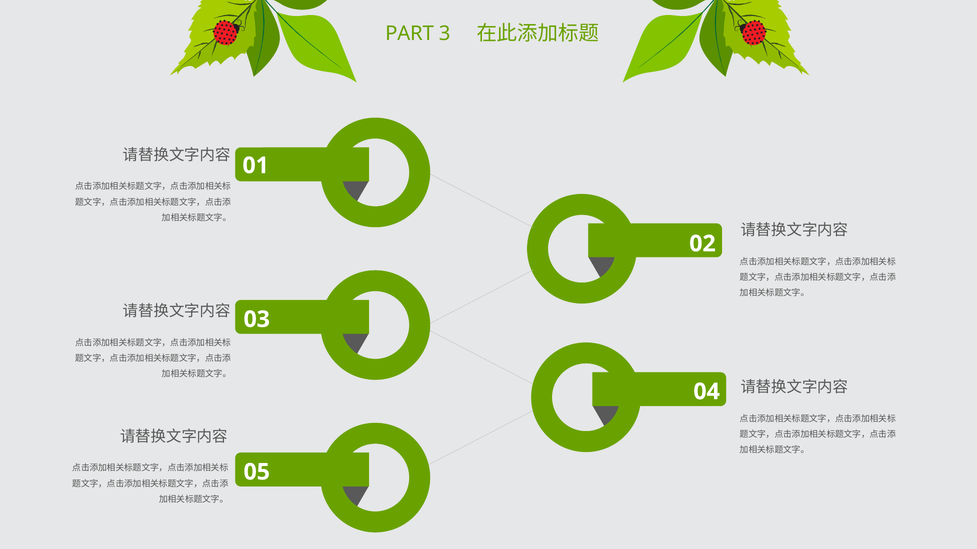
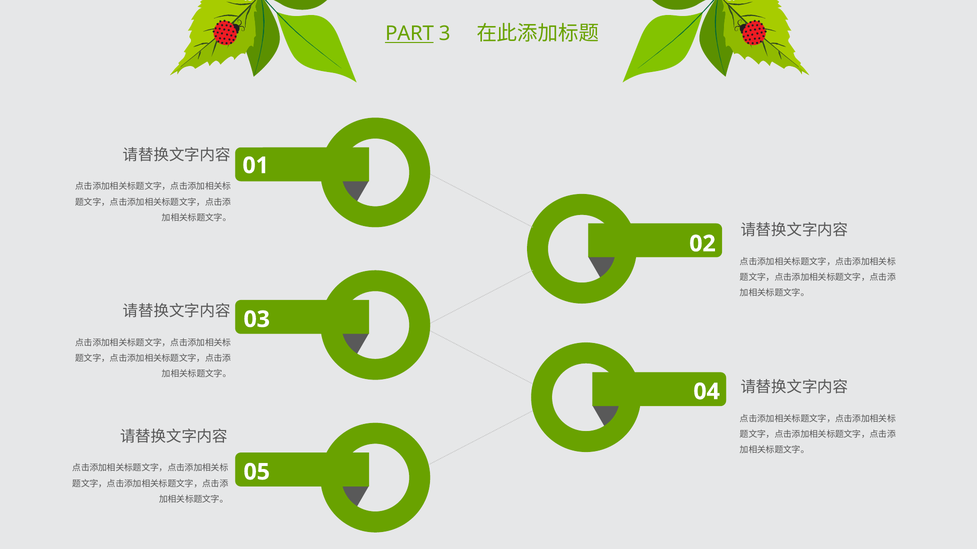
PART underline: none -> present
